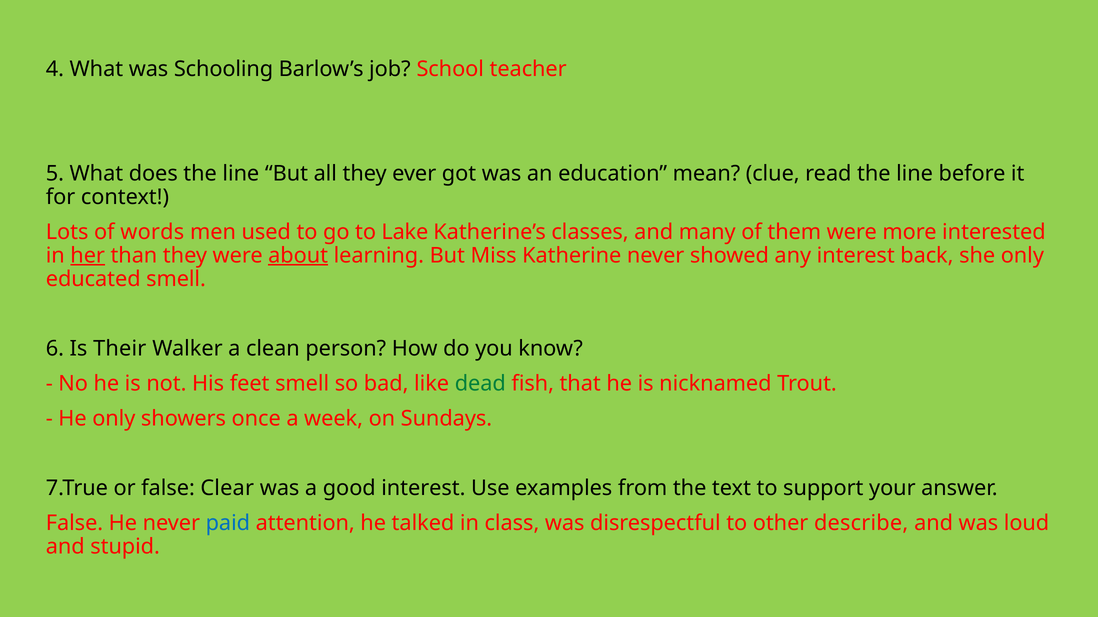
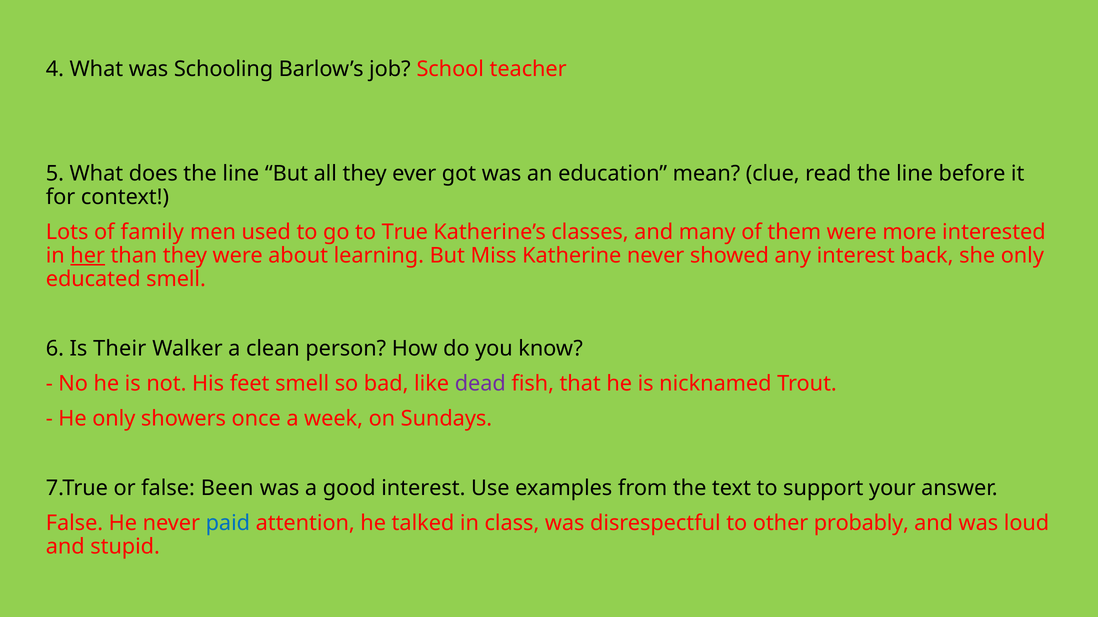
words: words -> family
Lake: Lake -> True
about underline: present -> none
dead colour: green -> purple
Clear: Clear -> Been
describe: describe -> probably
